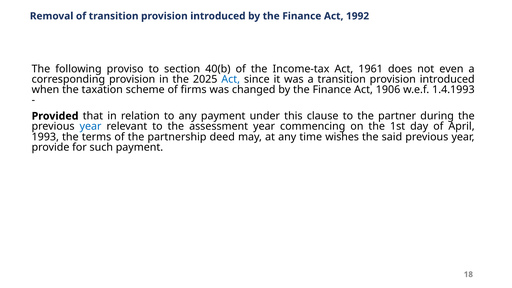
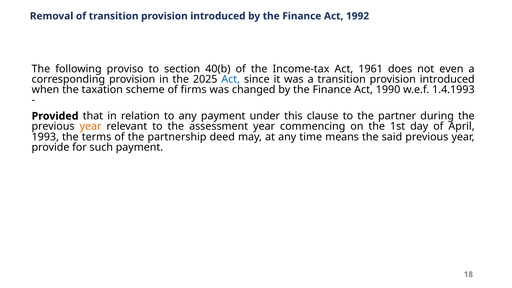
1906: 1906 -> 1990
year at (91, 126) colour: blue -> orange
wishes: wishes -> means
